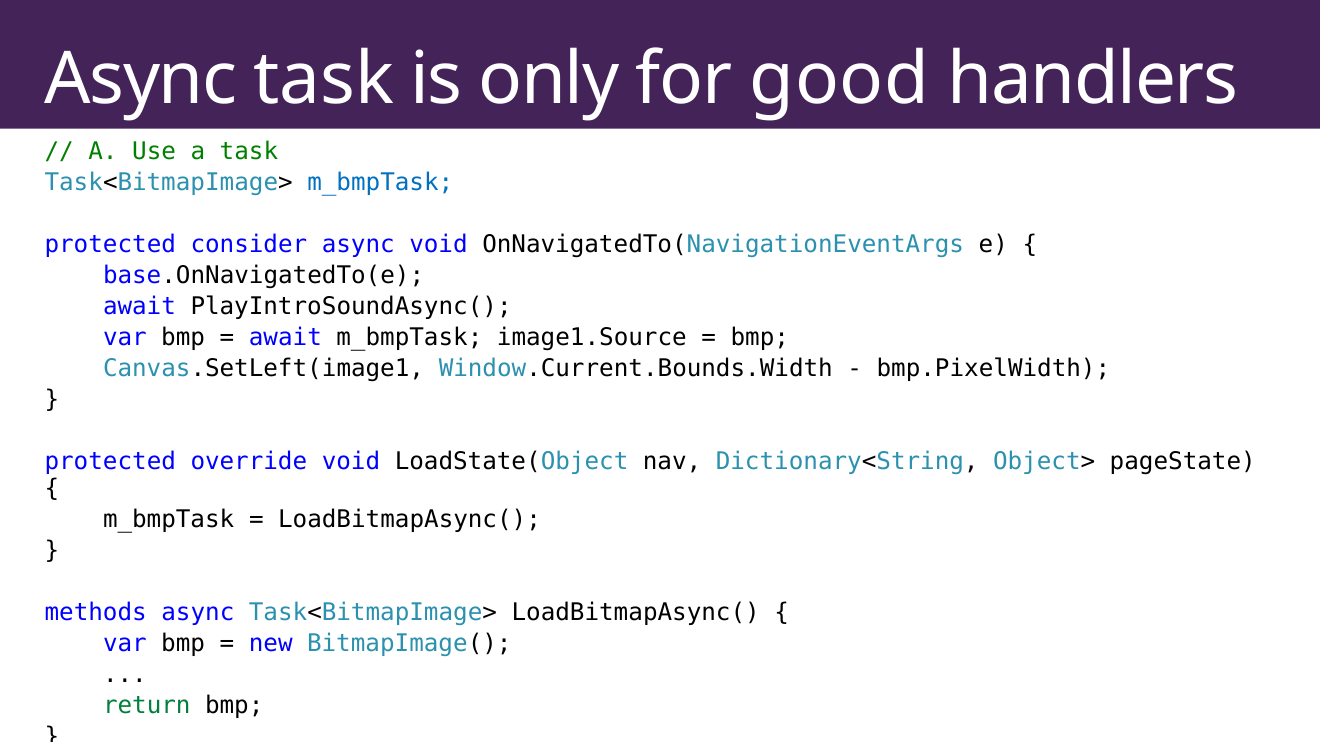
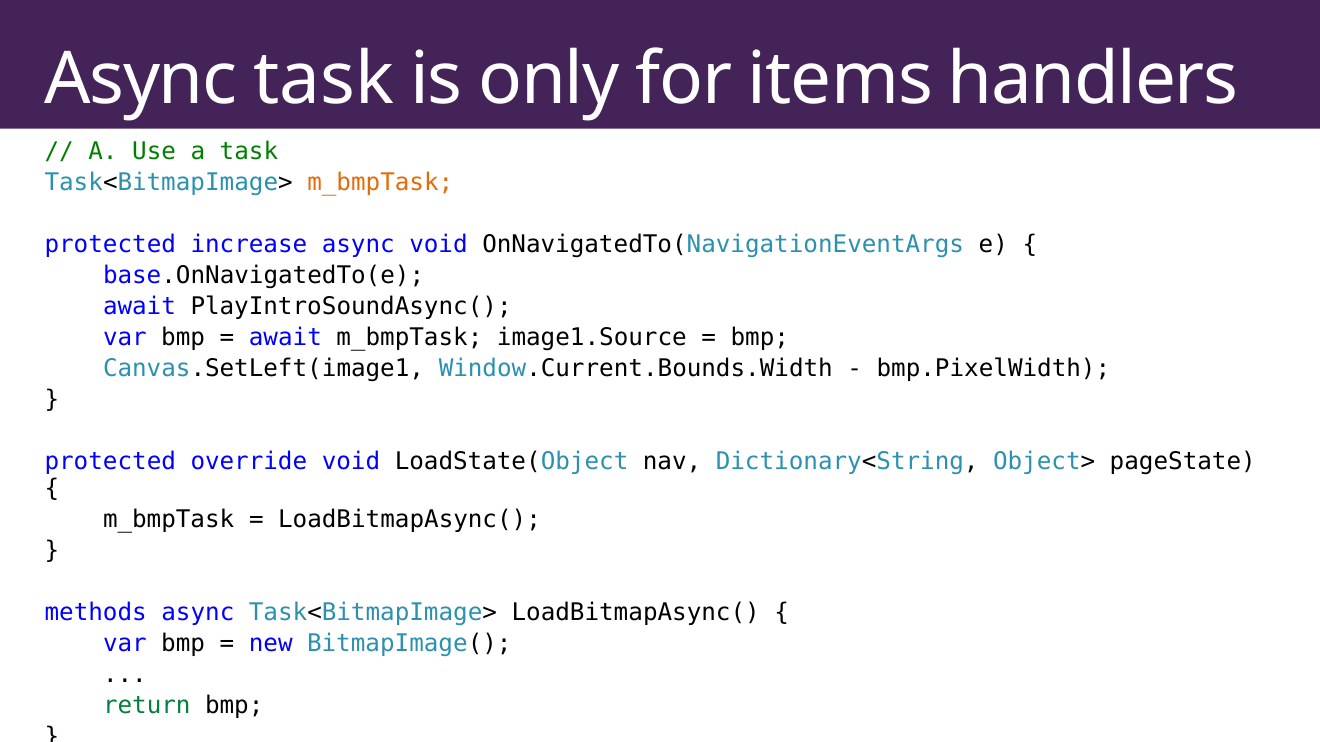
good: good -> items
m_bmpTask at (380, 183) colour: blue -> orange
consider: consider -> increase
